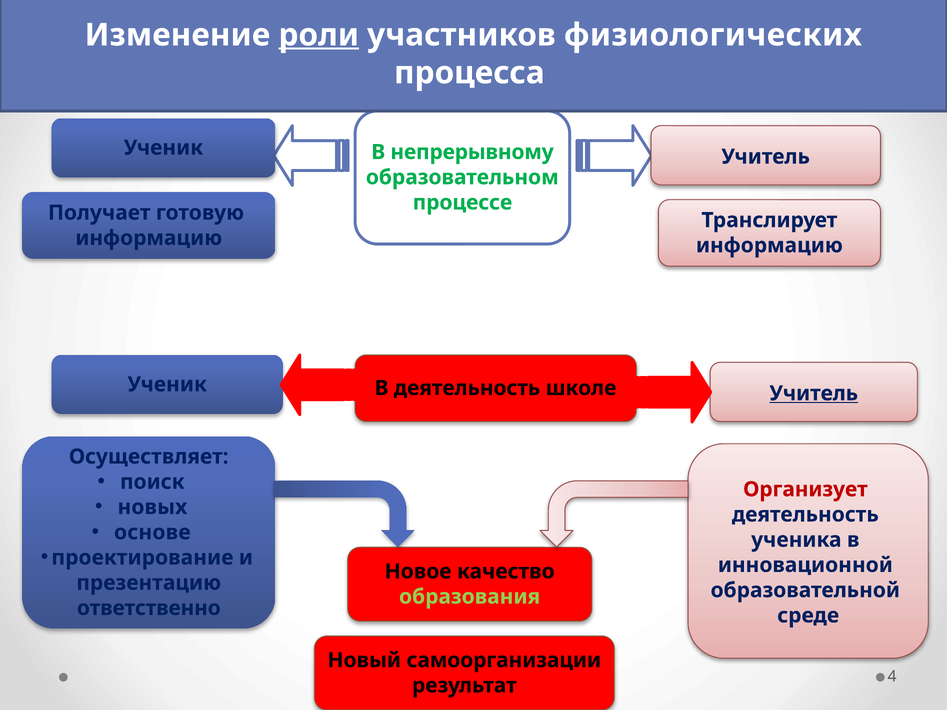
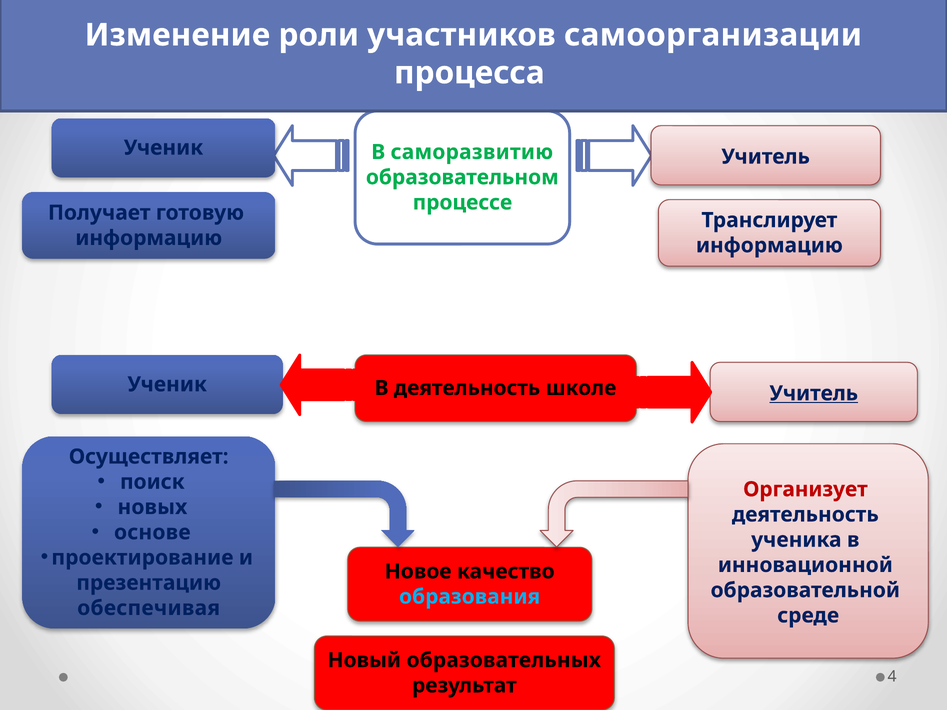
роли underline: present -> none
физиологических: физиологических -> самоорганизации
непрерывному: непрерывному -> саморазвитию
образования colour: light green -> light blue
ответственно: ответственно -> обеспечивая
самоорганизации: самоорганизации -> образовательных
